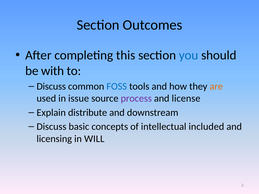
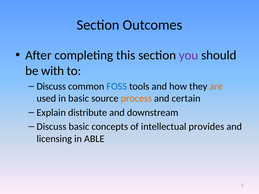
you colour: blue -> purple
in issue: issue -> basic
process colour: purple -> orange
license: license -> certain
included: included -> provides
WILL: WILL -> ABLE
